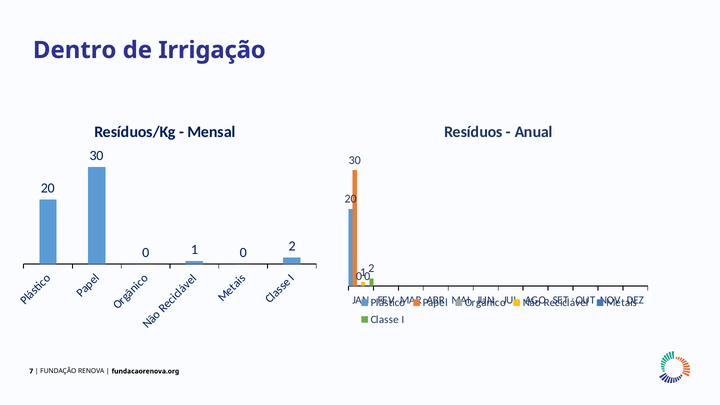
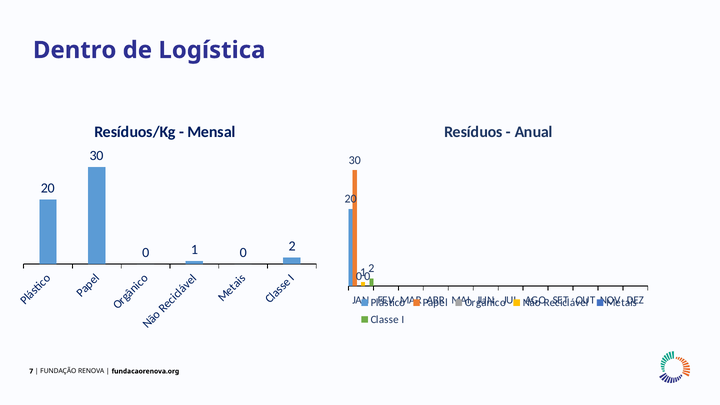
Irrigação: Irrigação -> Logística
